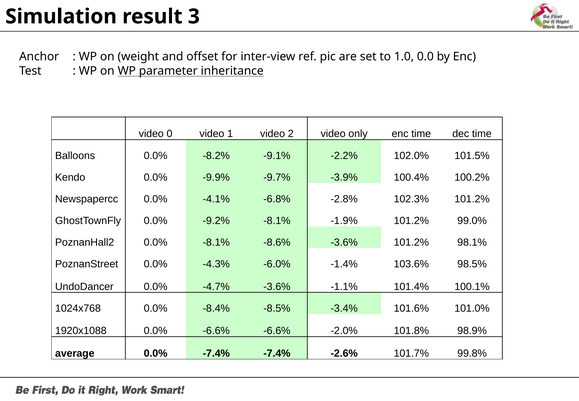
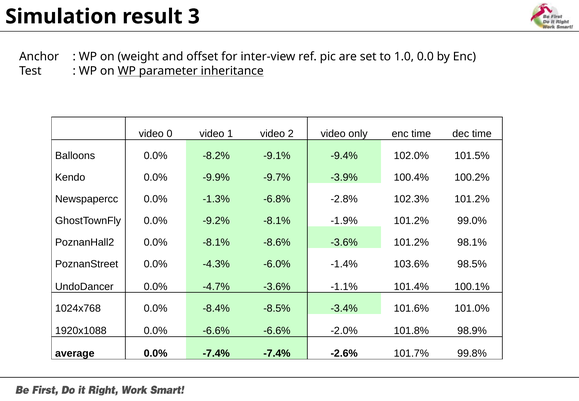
-2.2%: -2.2% -> -9.4%
-4.1%: -4.1% -> -1.3%
